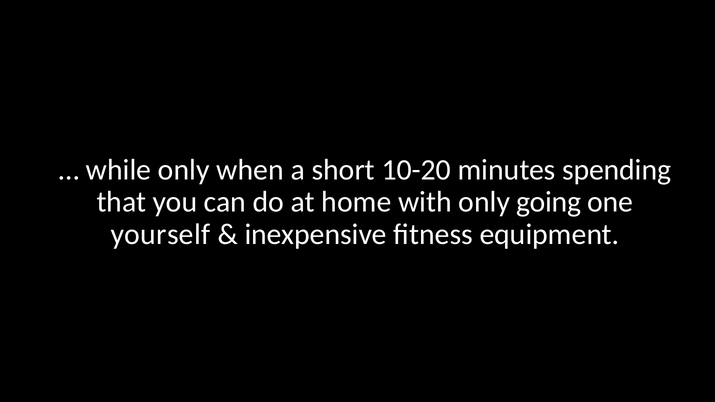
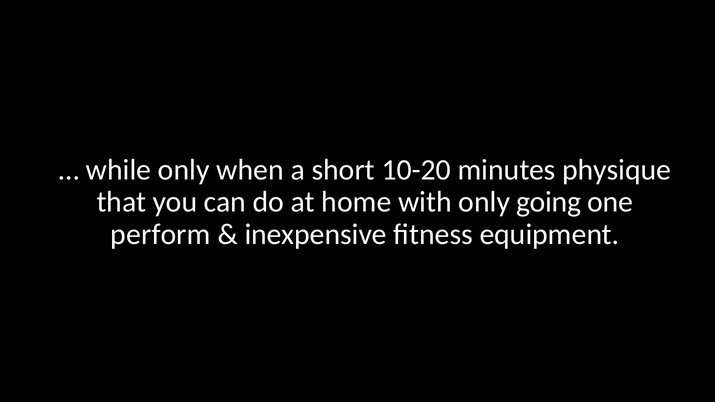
spending: spending -> physique
yourself: yourself -> perform
